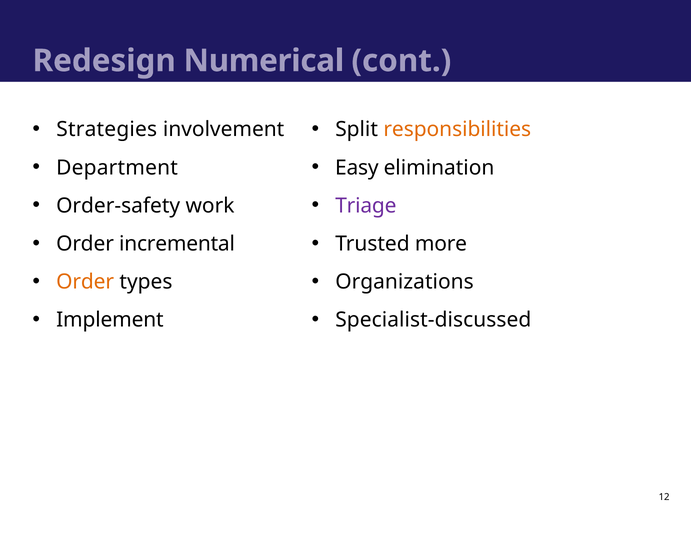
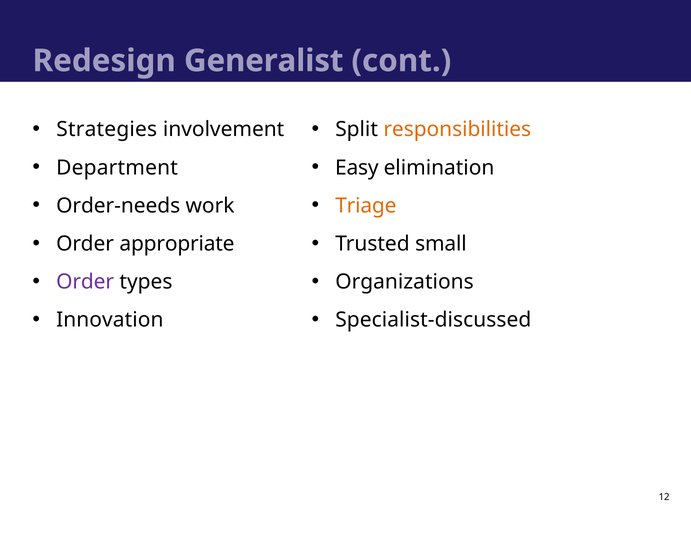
Numerical: Numerical -> Generalist
Order-safety: Order-safety -> Order-needs
Triage colour: purple -> orange
incremental: incremental -> appropriate
more: more -> small
Order at (85, 282) colour: orange -> purple
Implement: Implement -> Innovation
